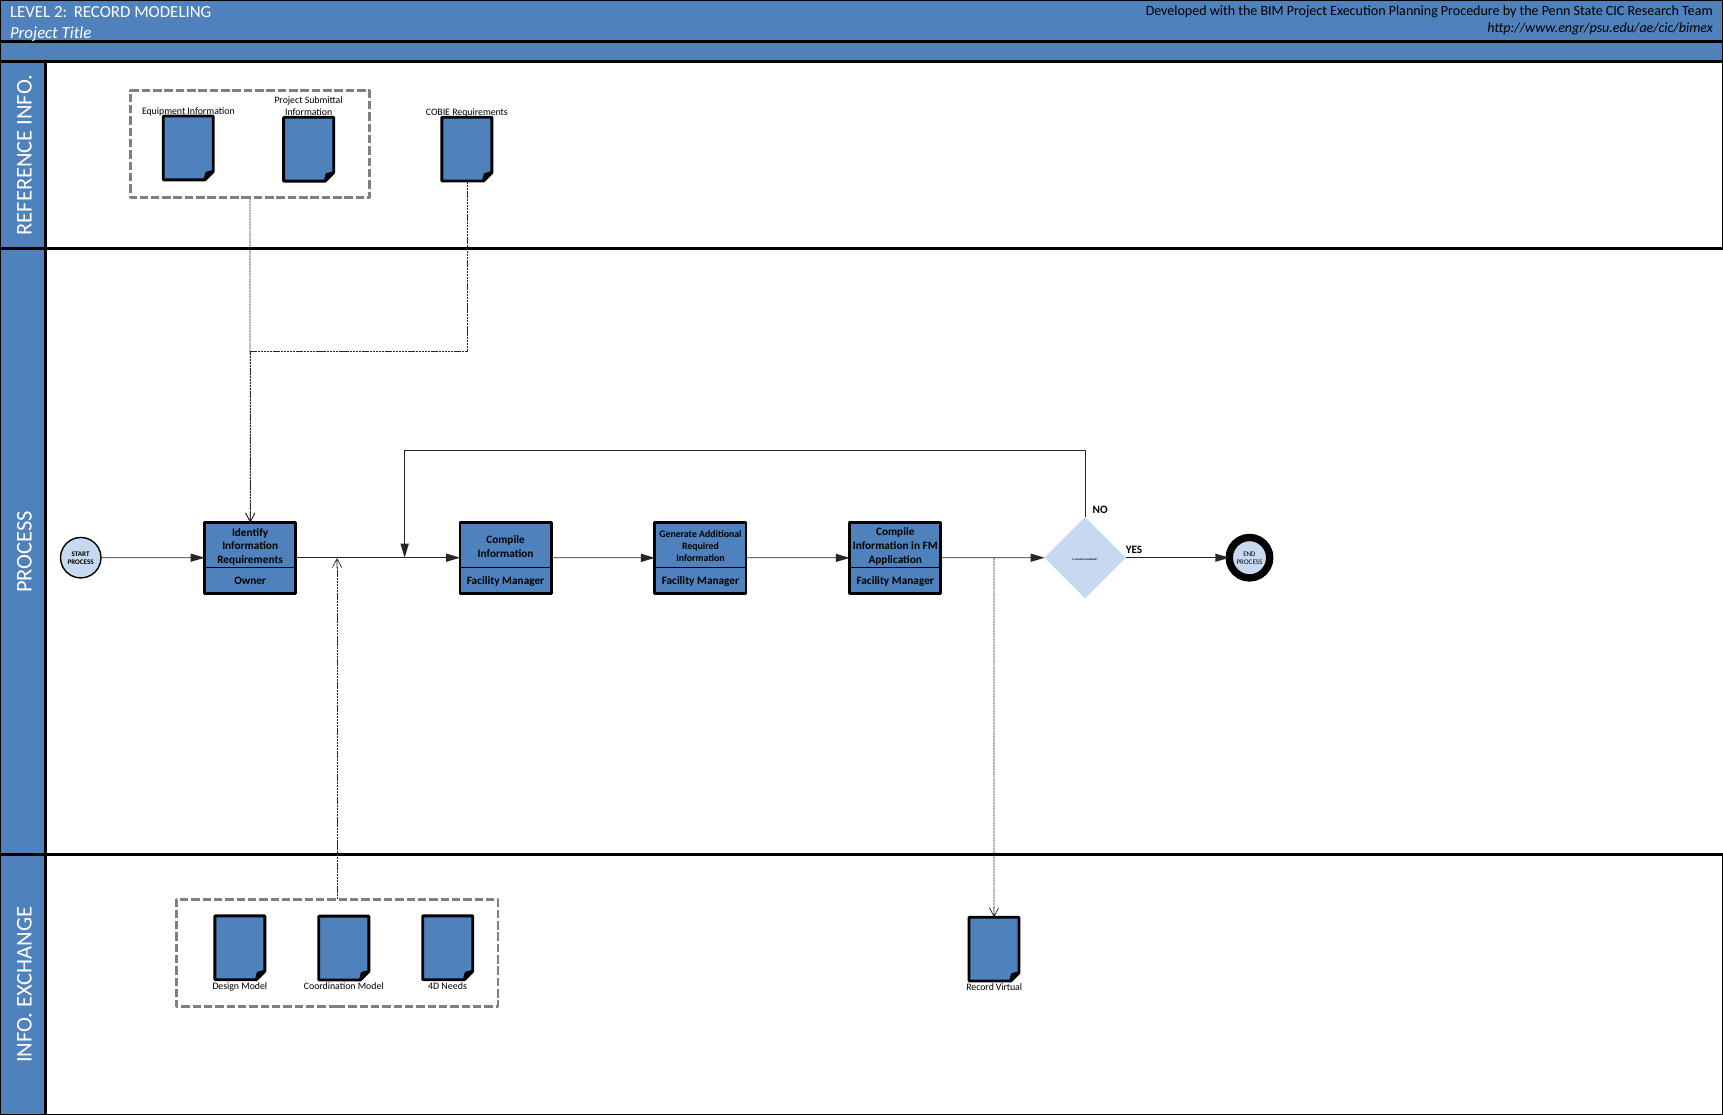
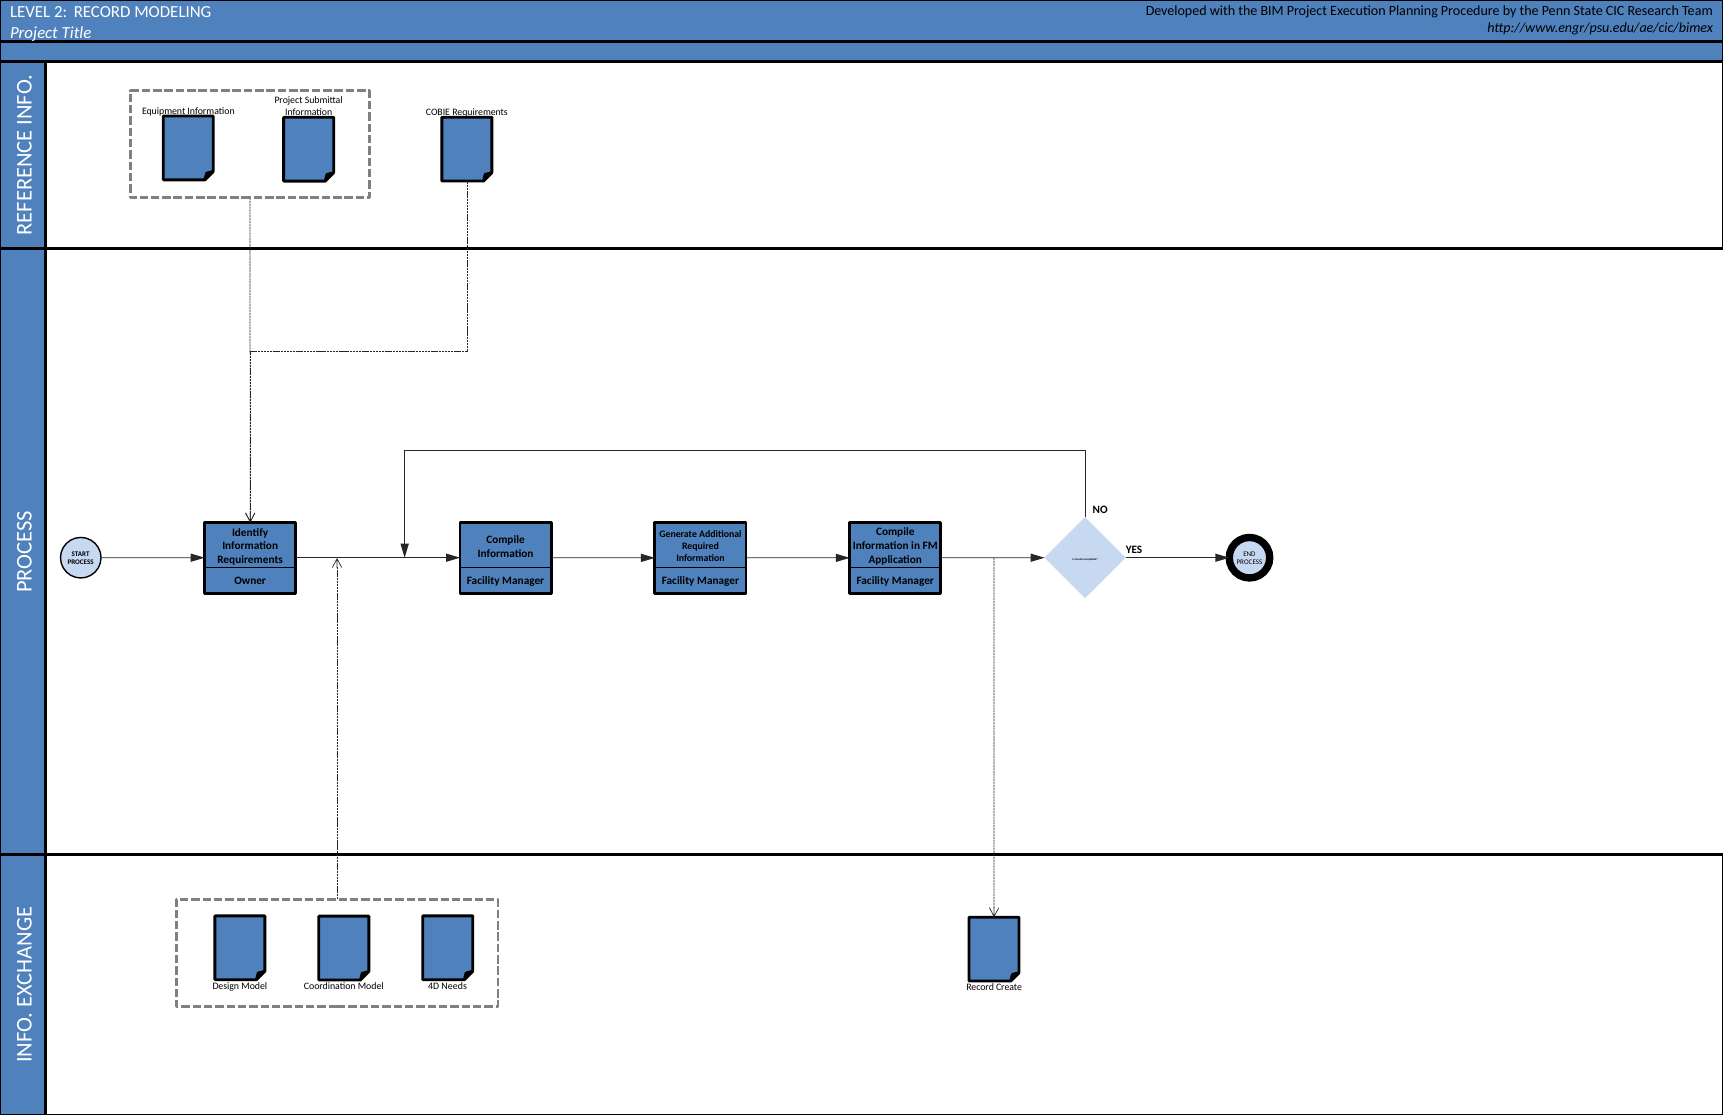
Virtual: Virtual -> Create
